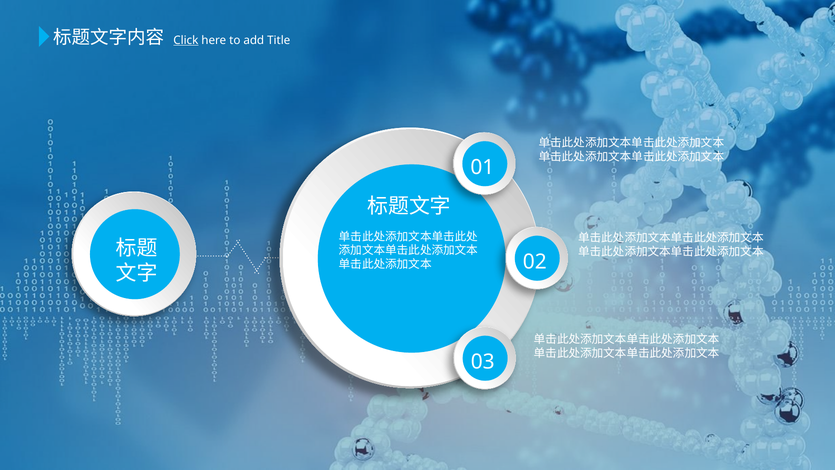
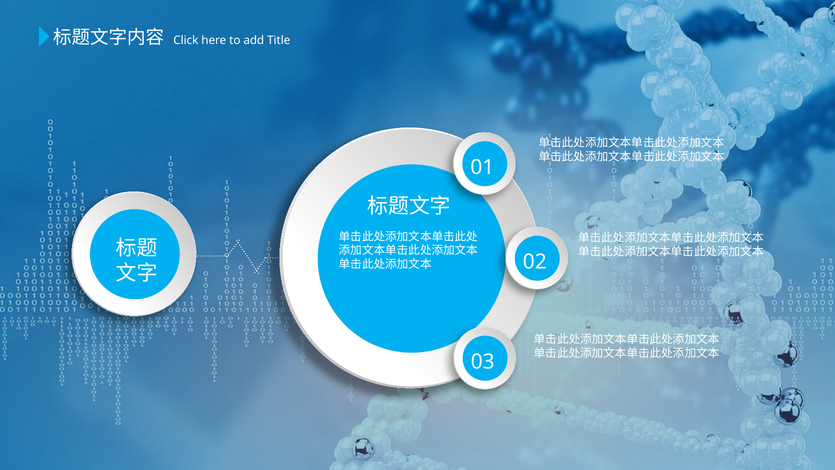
Click underline: present -> none
